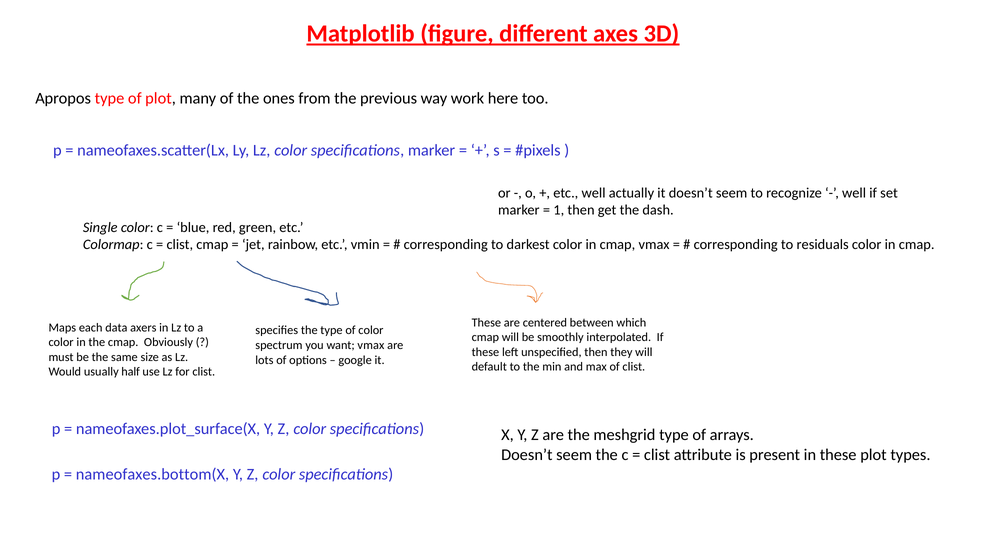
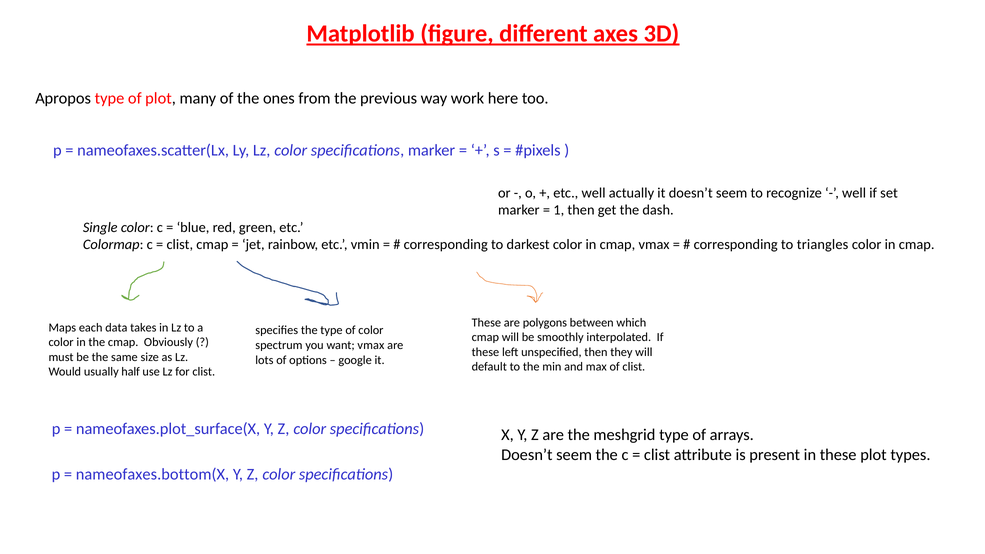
residuals: residuals -> triangles
centered: centered -> polygons
axers: axers -> takes
